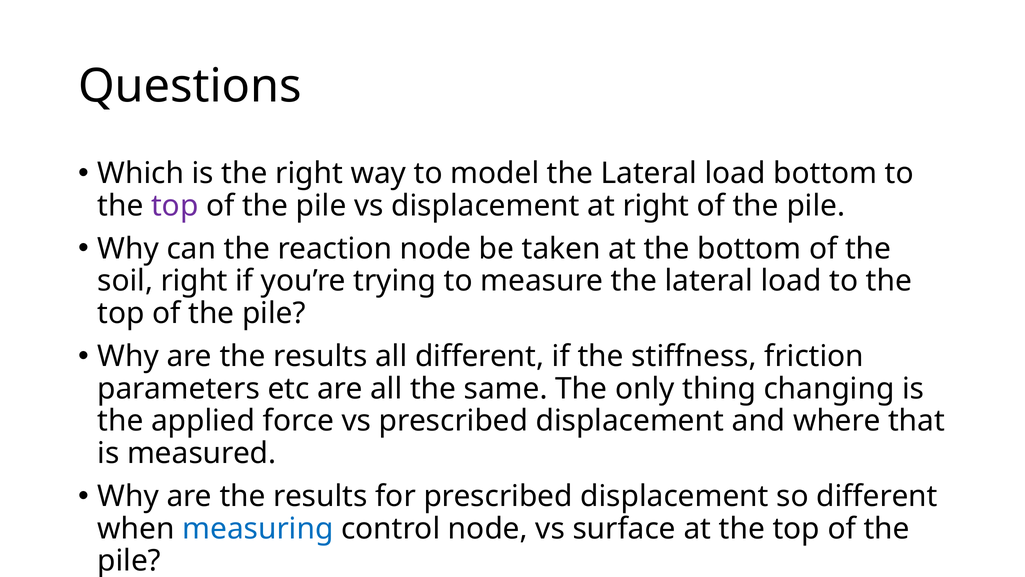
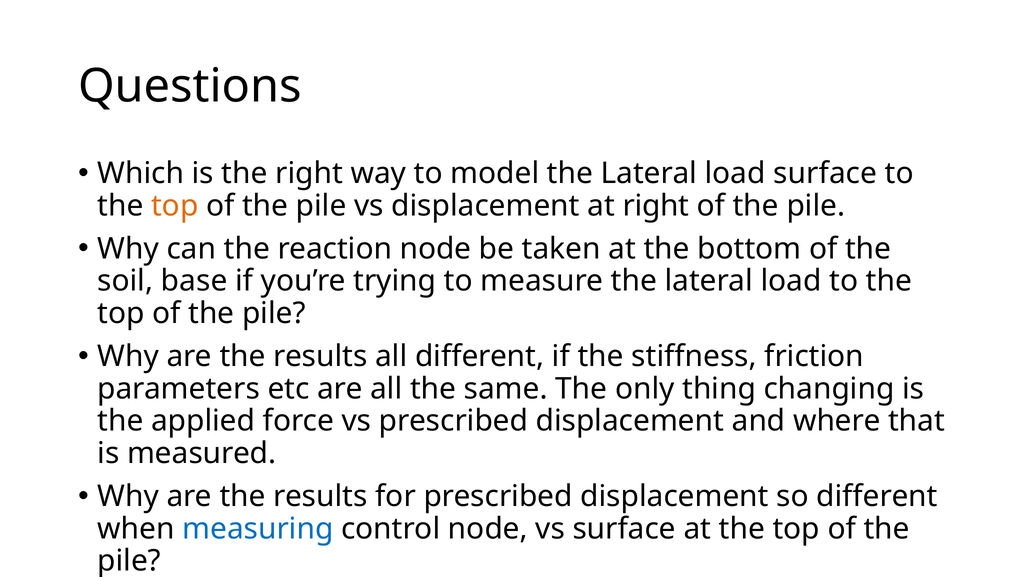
load bottom: bottom -> surface
top at (175, 206) colour: purple -> orange
soil right: right -> base
